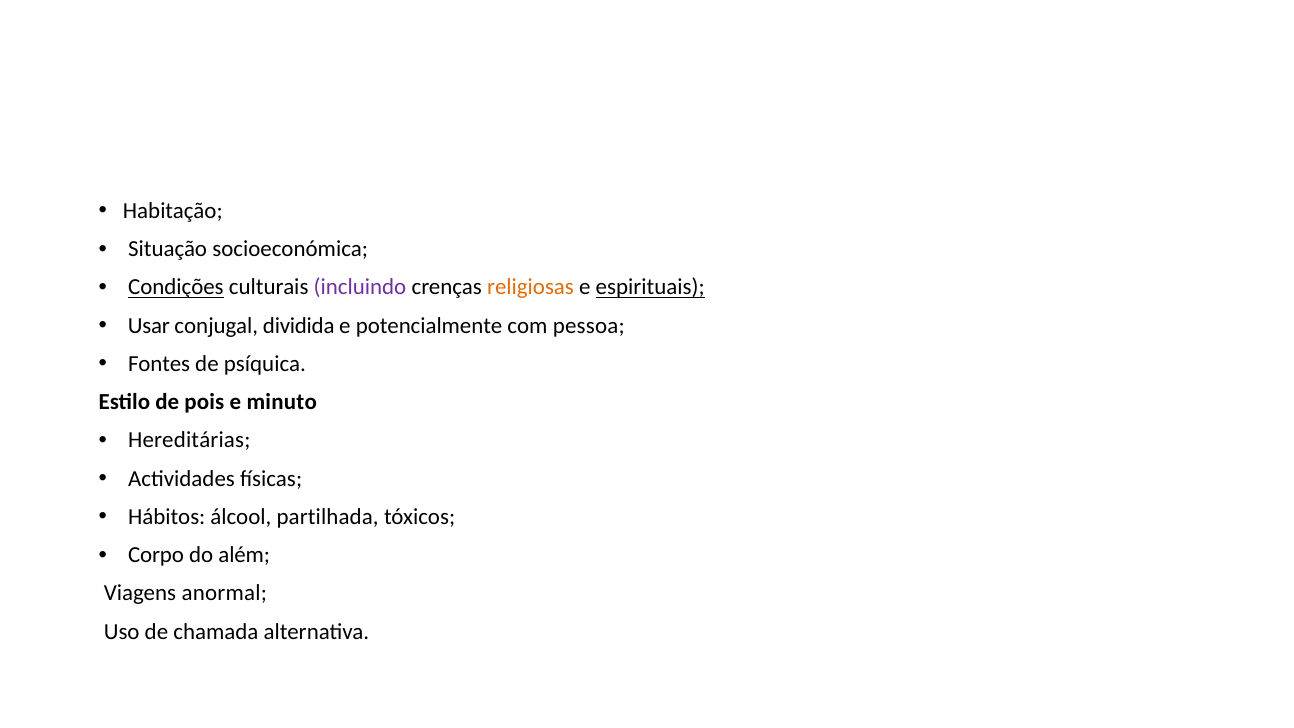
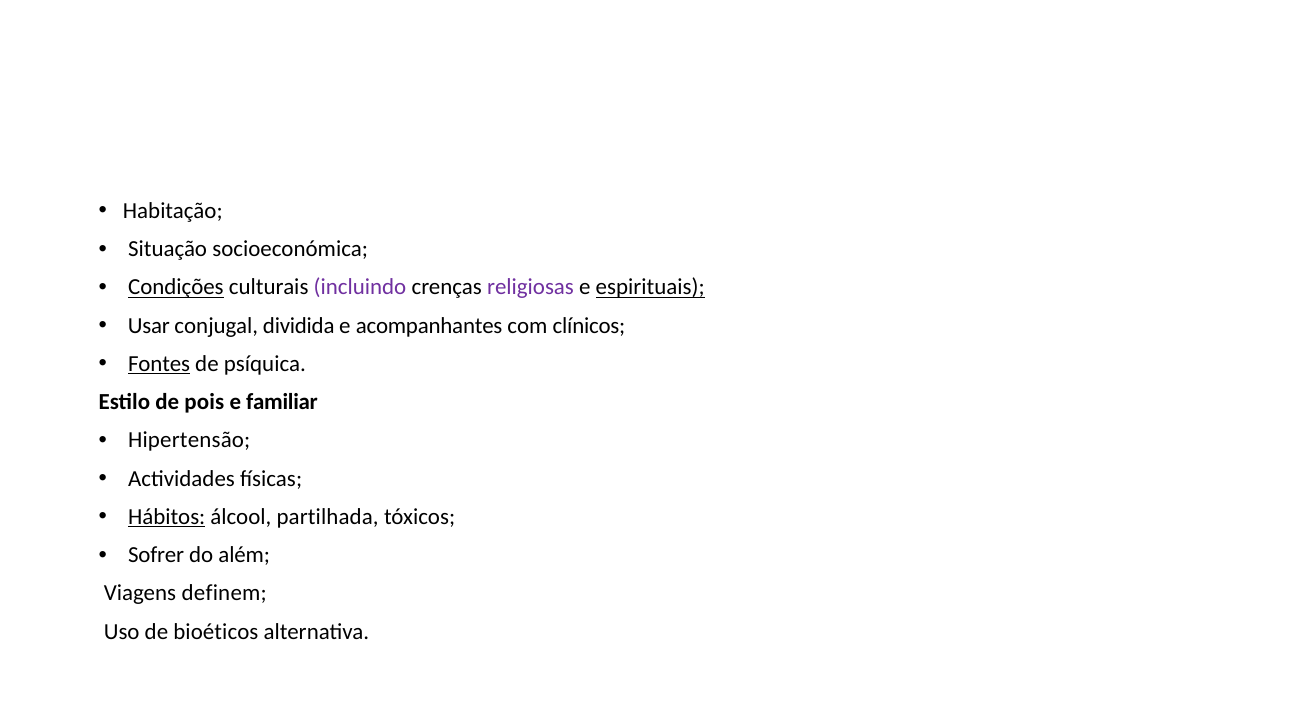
religiosas colour: orange -> purple
potencialmente: potencialmente -> acompanhantes
pessoa: pessoa -> clínicos
Fontes underline: none -> present
minuto: minuto -> familiar
Hereditárias: Hereditárias -> Hipertensão
Hábitos underline: none -> present
Corpo: Corpo -> Sofrer
anormal: anormal -> definem
chamada: chamada -> bioéticos
